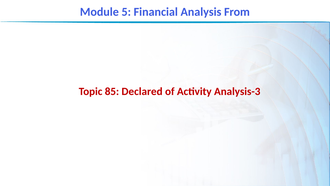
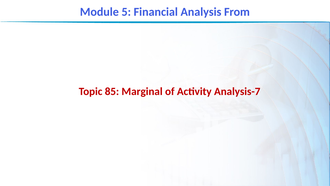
Declared: Declared -> Marginal
Analysis-3: Analysis-3 -> Analysis-7
